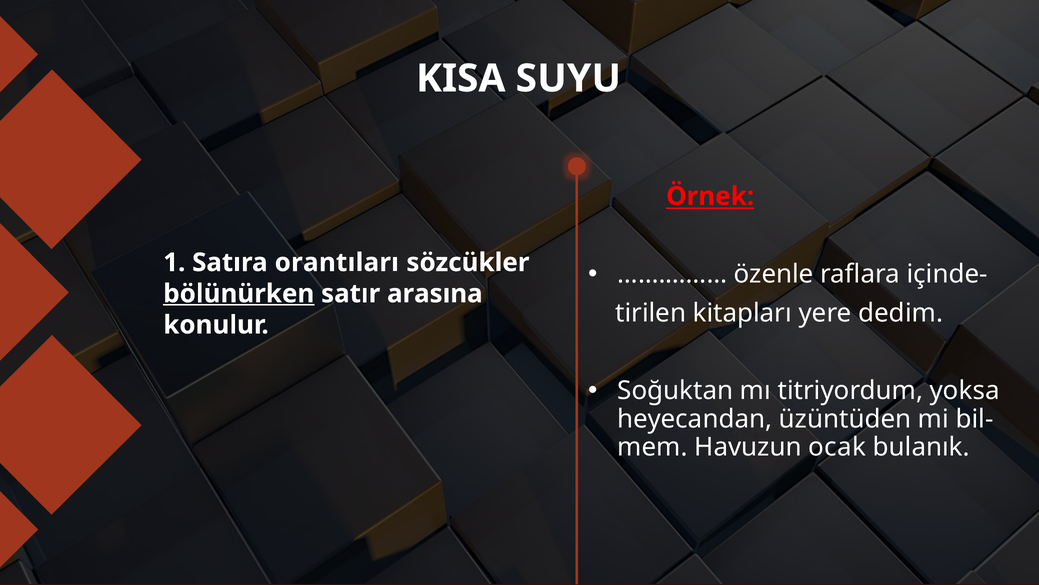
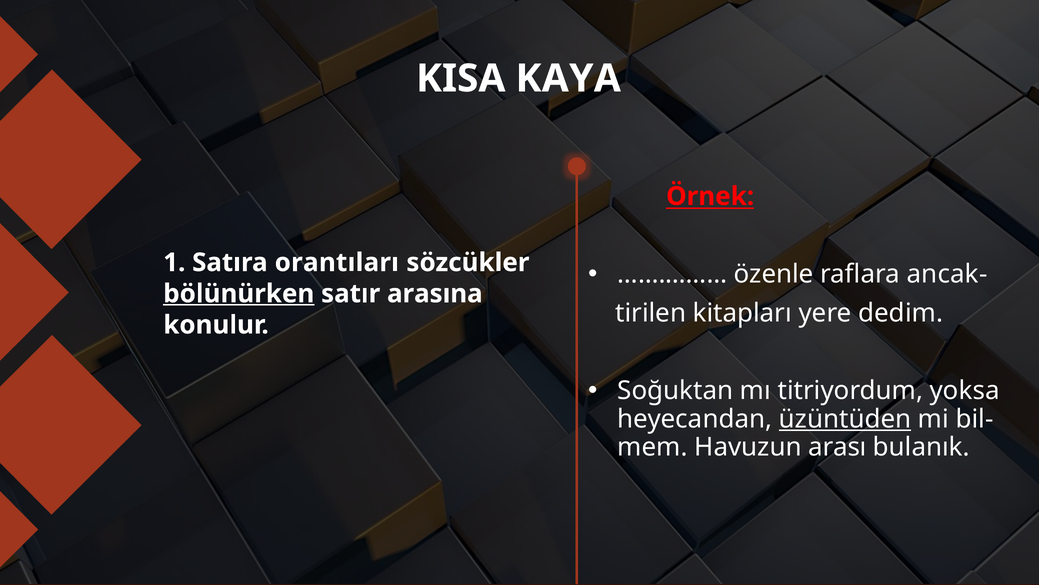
SUYU: SUYU -> KAYA
içinde-: içinde- -> ancak-
üzüntüden underline: none -> present
ocak: ocak -> arası
